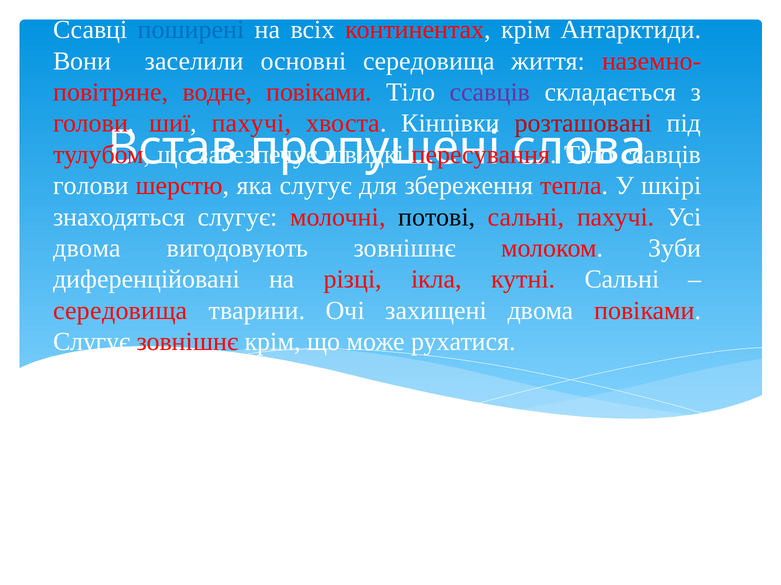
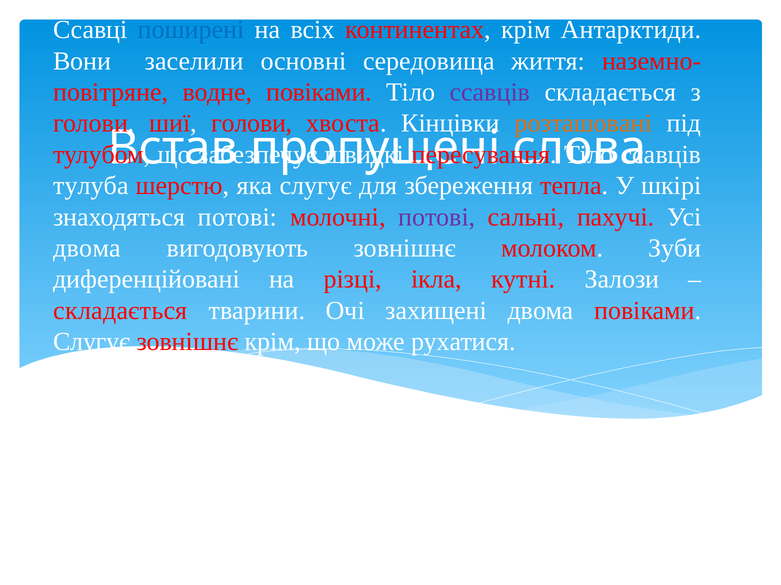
шиї пахучі: пахучі -> голови
розташовані colour: red -> orange
голови at (91, 186): голови -> тулуба
знаходяться слугує: слугує -> потові
потові at (437, 217) colour: black -> purple
кутні Сальні: Сальні -> Залози
середовища at (120, 311): середовища -> складається
